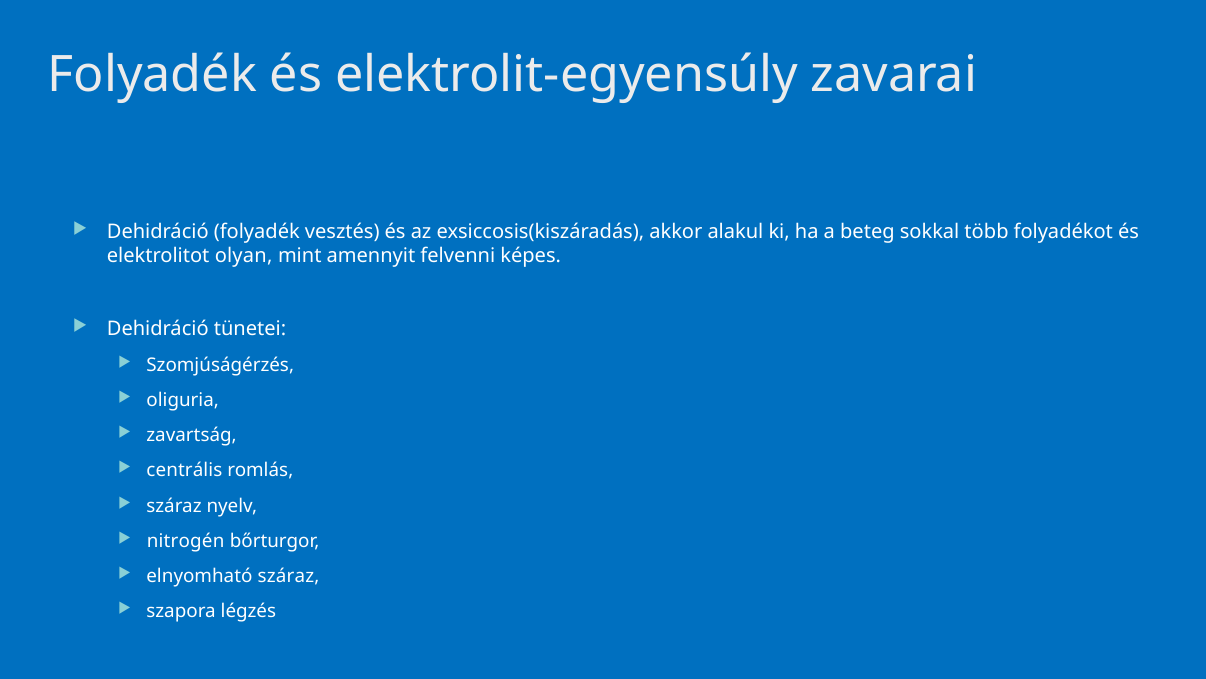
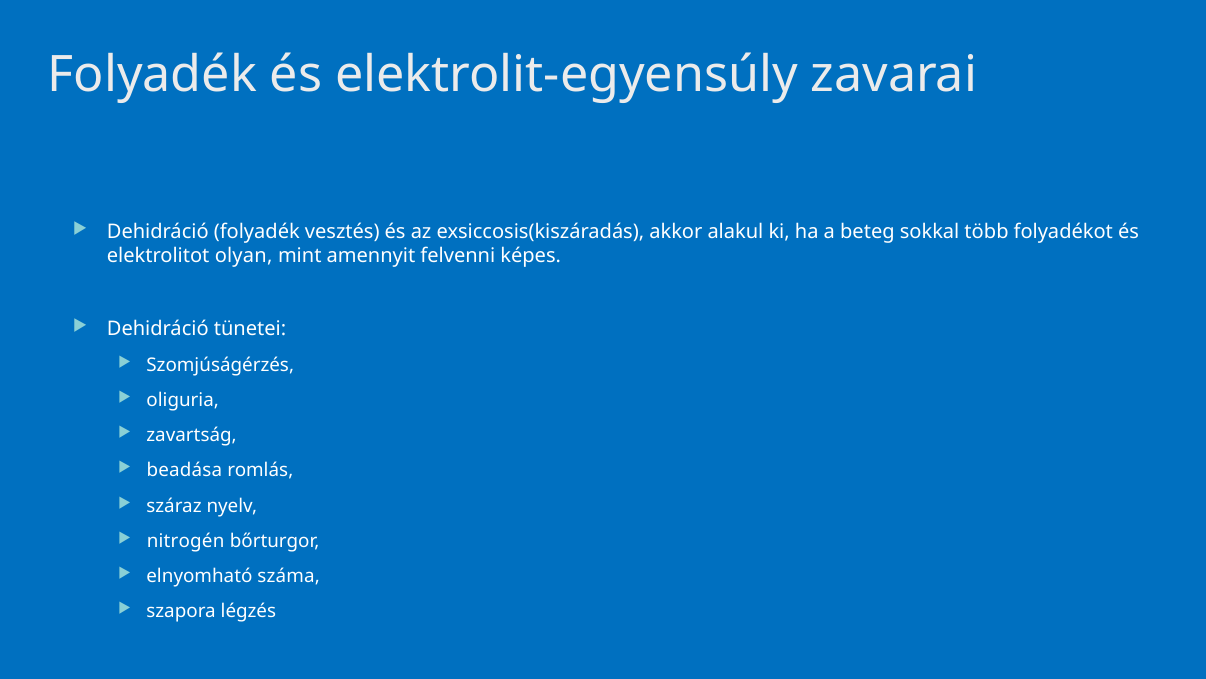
centrális: centrális -> beadása
elnyomható száraz: száraz -> száma
